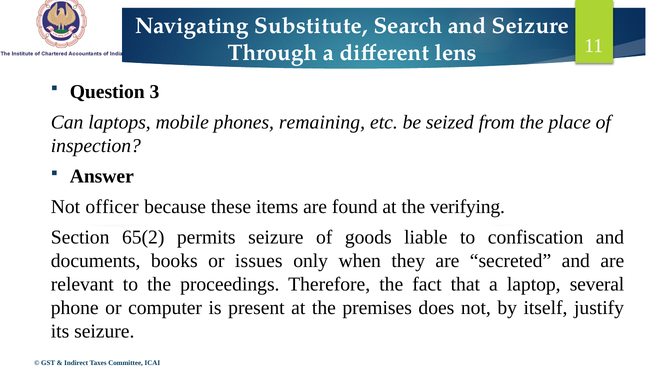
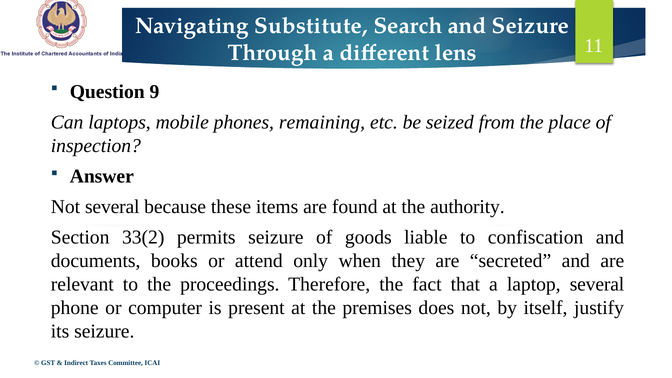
3: 3 -> 9
Not officer: officer -> several
verifying: verifying -> authority
65(2: 65(2 -> 33(2
issues: issues -> attend
